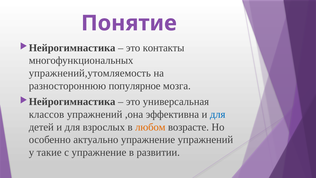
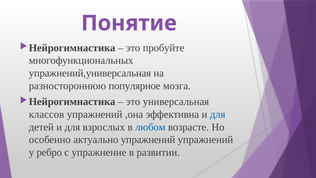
контакты: контакты -> пробуйте
упражнений,утомляемость: упражнений,утомляемость -> упражнений,универсальная
любом colour: orange -> blue
актуально упражнение: упражнение -> упражнений
такие: такие -> ребро
